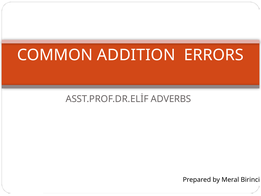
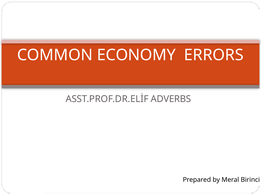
ADDITION: ADDITION -> ECONOMY
